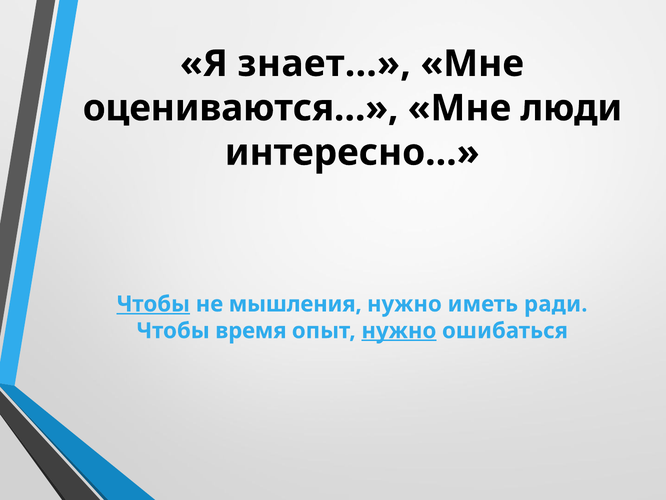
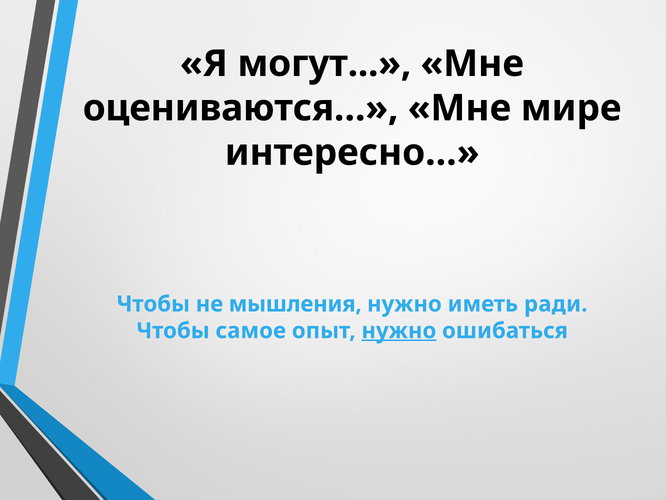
знает: знает -> могут
люди: люди -> мире
Чтобы at (153, 304) underline: present -> none
время: время -> самое
